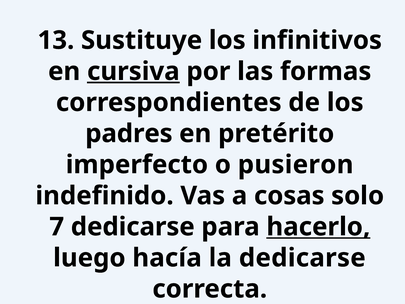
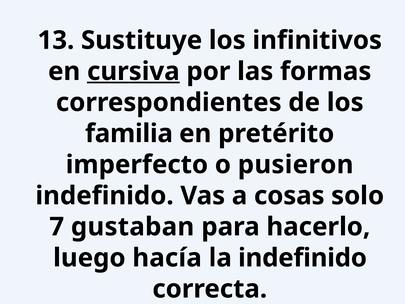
padres: padres -> familia
7 dedicarse: dedicarse -> gustaban
hacerlo underline: present -> none
la dedicarse: dedicarse -> indefinido
